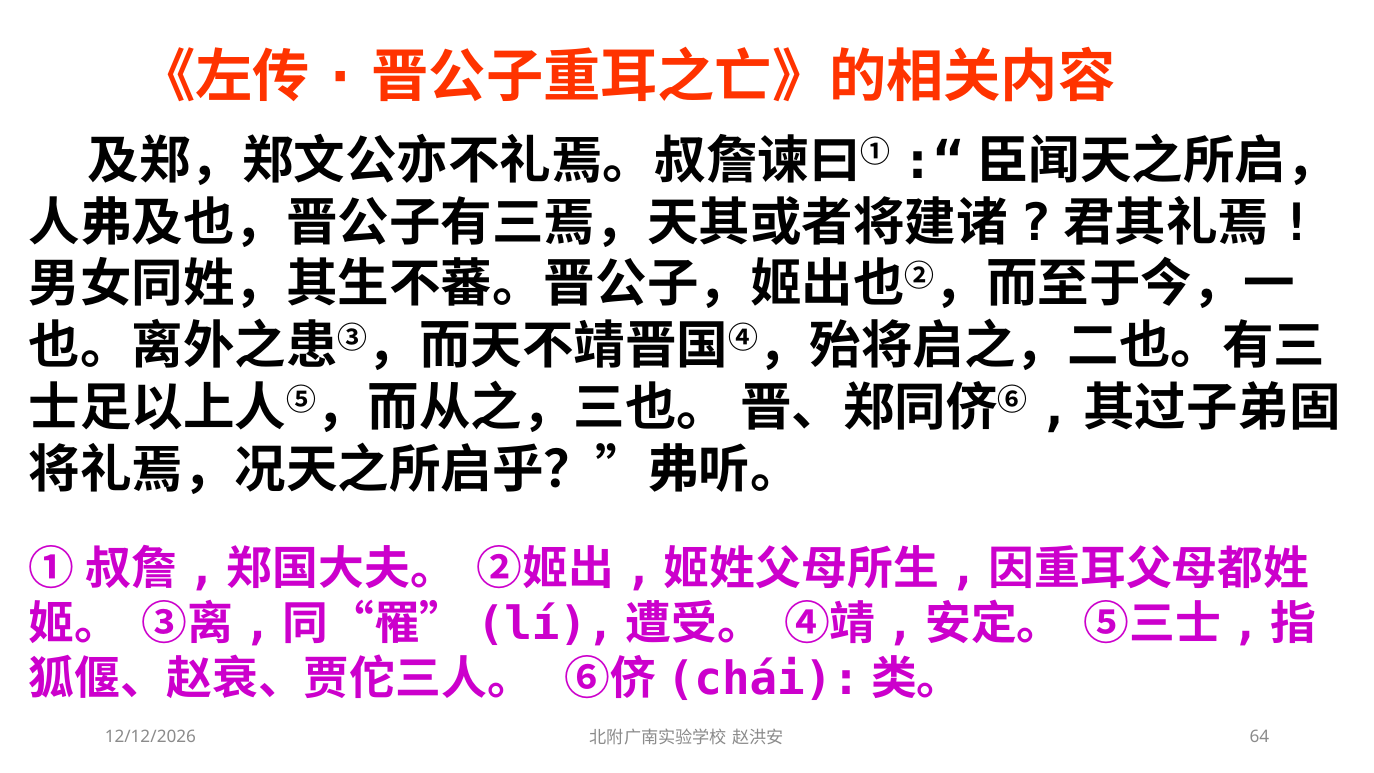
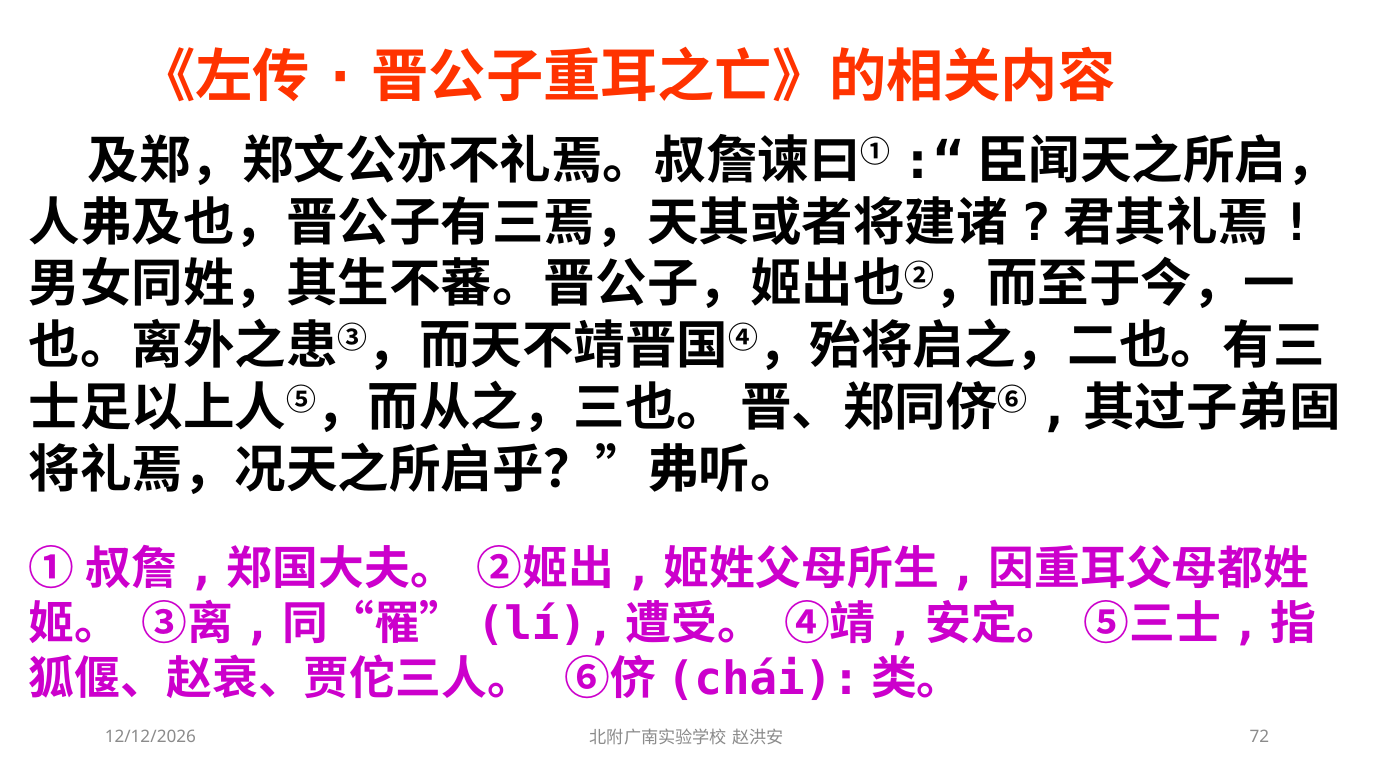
64: 64 -> 72
